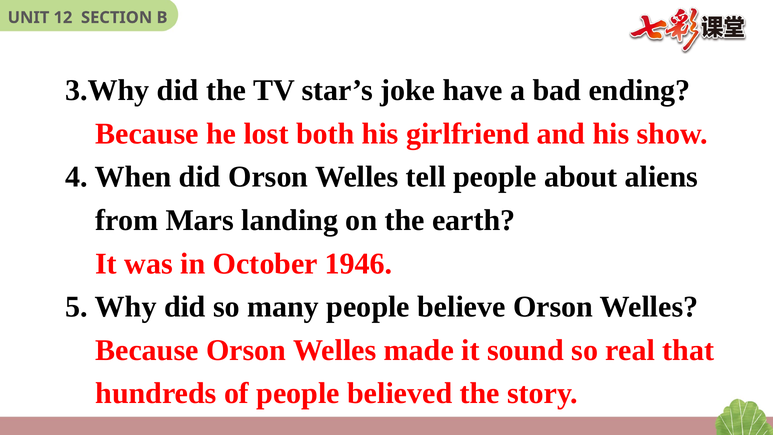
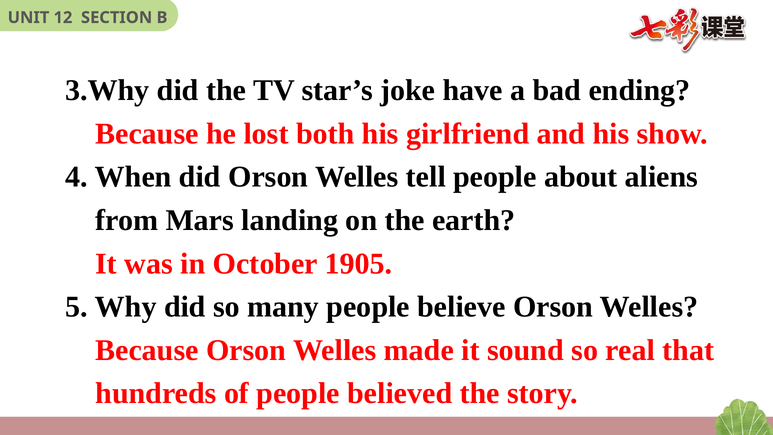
1946: 1946 -> 1905
